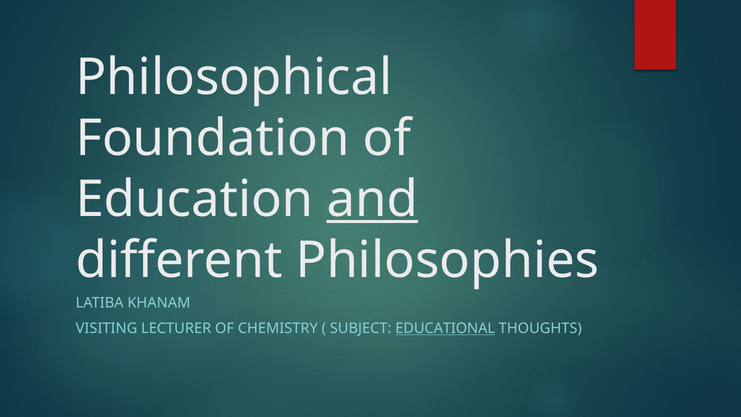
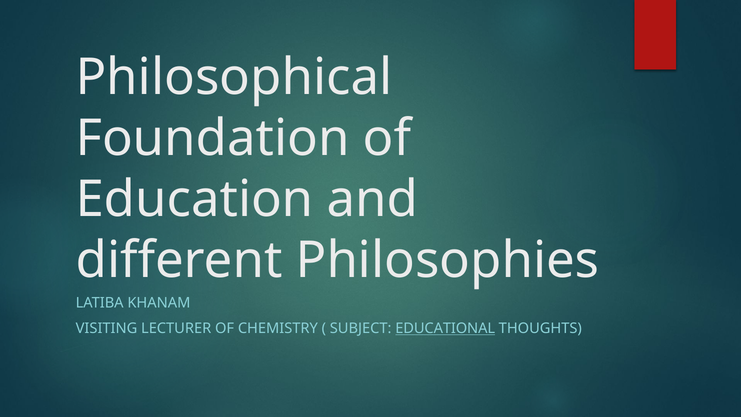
and underline: present -> none
